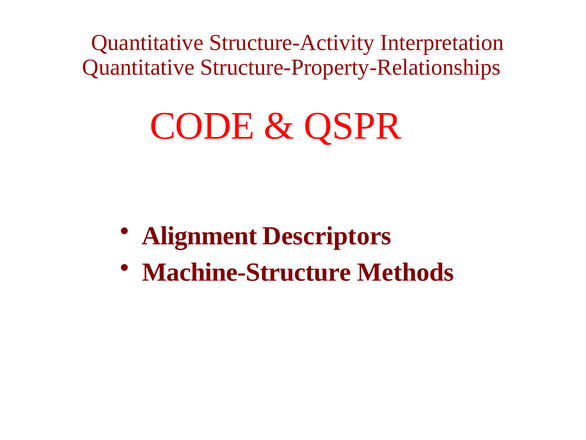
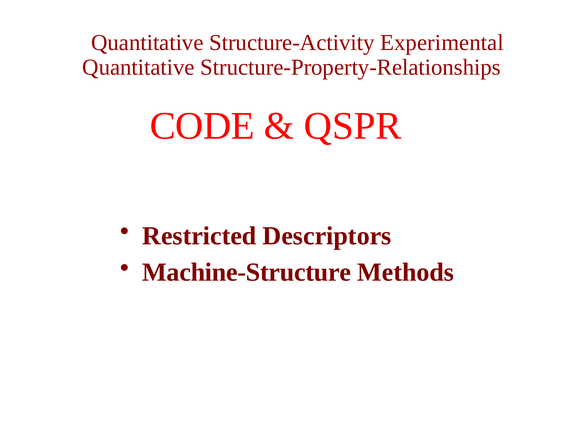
Interpretation: Interpretation -> Experimental
Alignment: Alignment -> Restricted
